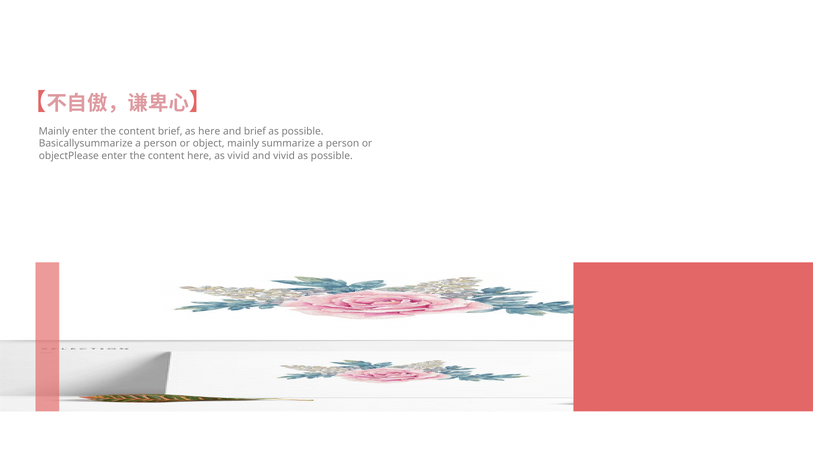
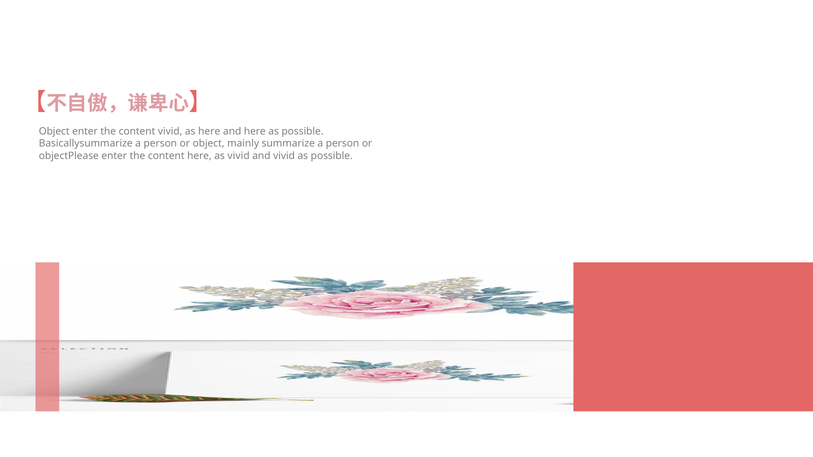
Mainly at (54, 131): Mainly -> Object
content brief: brief -> vivid
and brief: brief -> here
